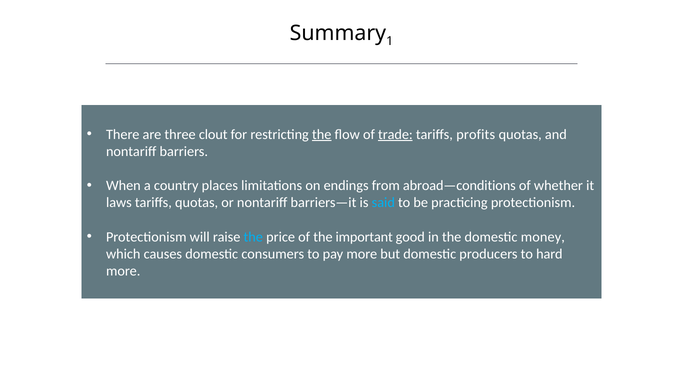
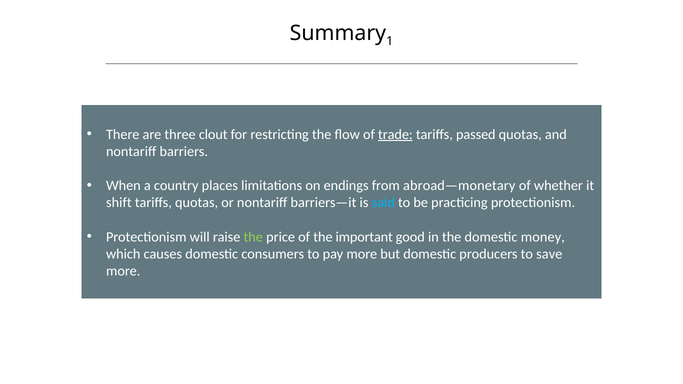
the at (322, 134) underline: present -> none
profits: profits -> passed
abroad—conditions: abroad—conditions -> abroad—monetary
laws: laws -> shift
the at (253, 237) colour: light blue -> light green
hard: hard -> save
